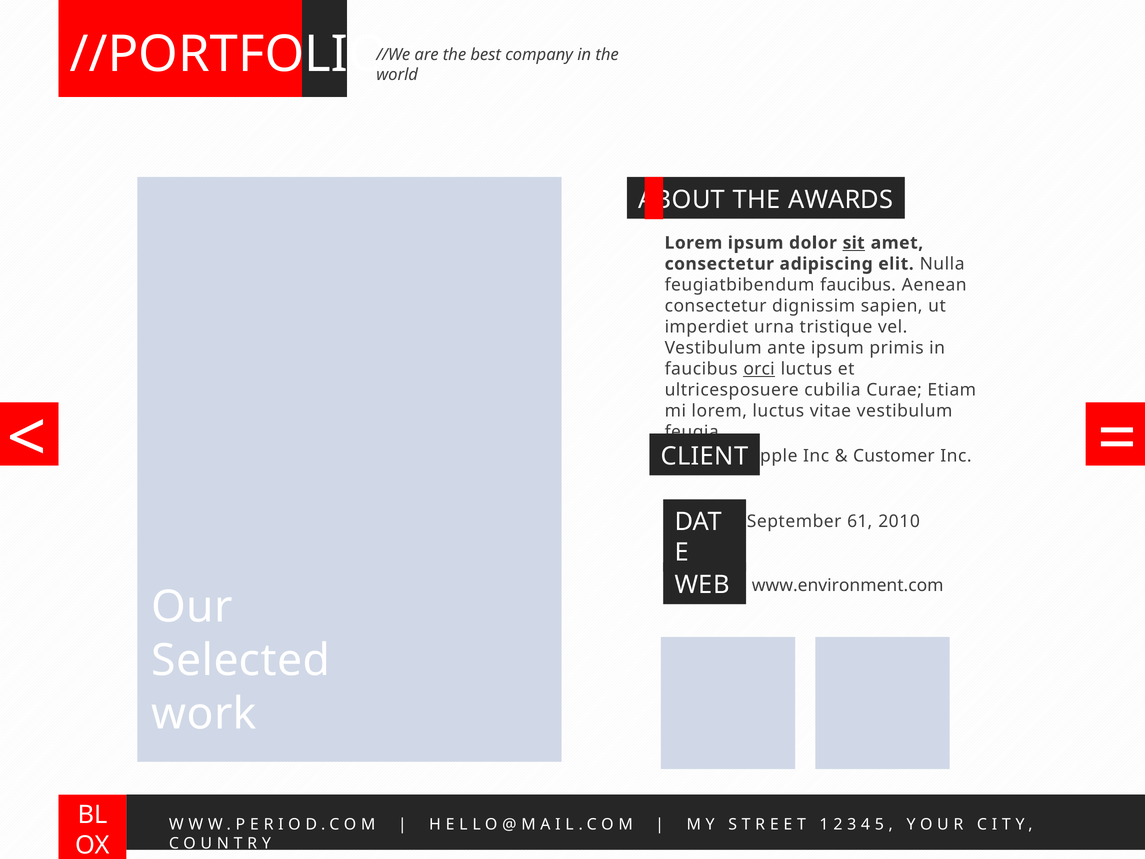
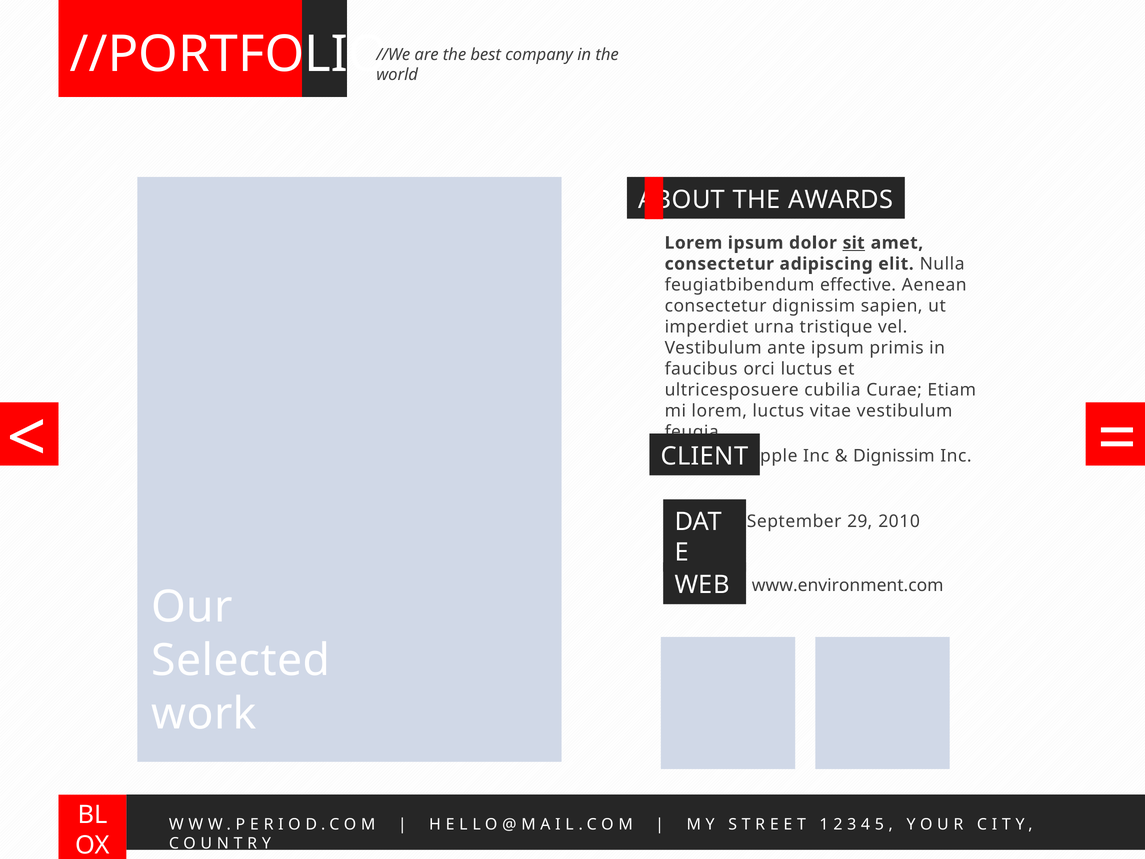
feugiatbibendum faucibus: faucibus -> effective
orci underline: present -> none
Customer at (894, 456): Customer -> Dignissim
61: 61 -> 29
